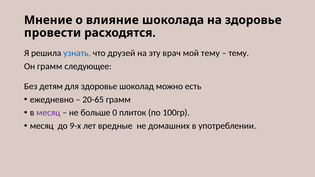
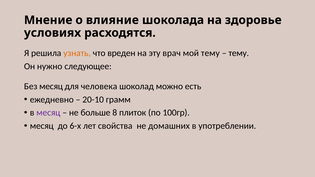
провести: провести -> условиях
узнать colour: blue -> orange
друзей: друзей -> вреден
Он грамм: грамм -> нужно
Без детям: детям -> месяц
для здоровье: здоровье -> человека
20-65: 20-65 -> 20-10
0: 0 -> 8
9-х: 9-х -> 6-х
вредные: вредные -> свойства
